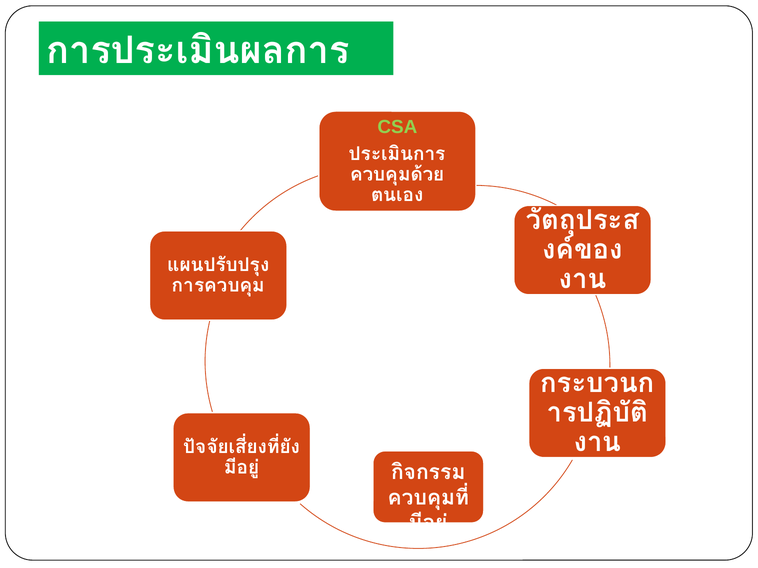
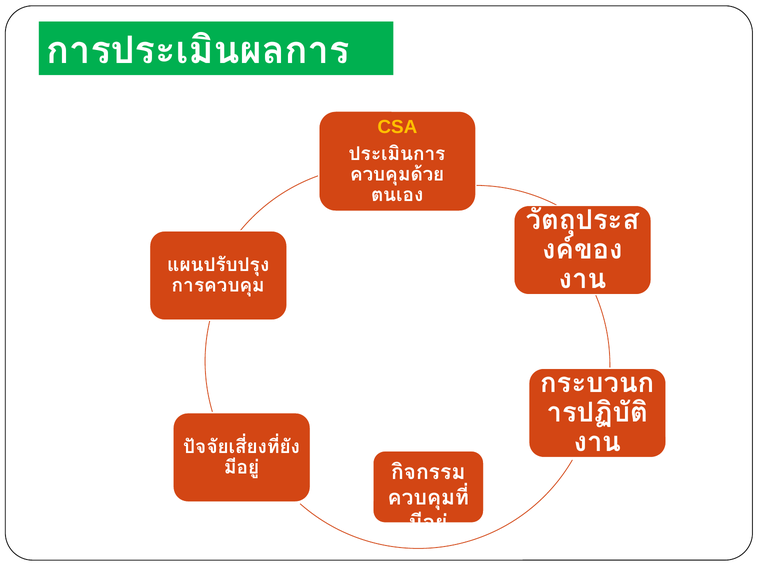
CSA colour: light green -> yellow
